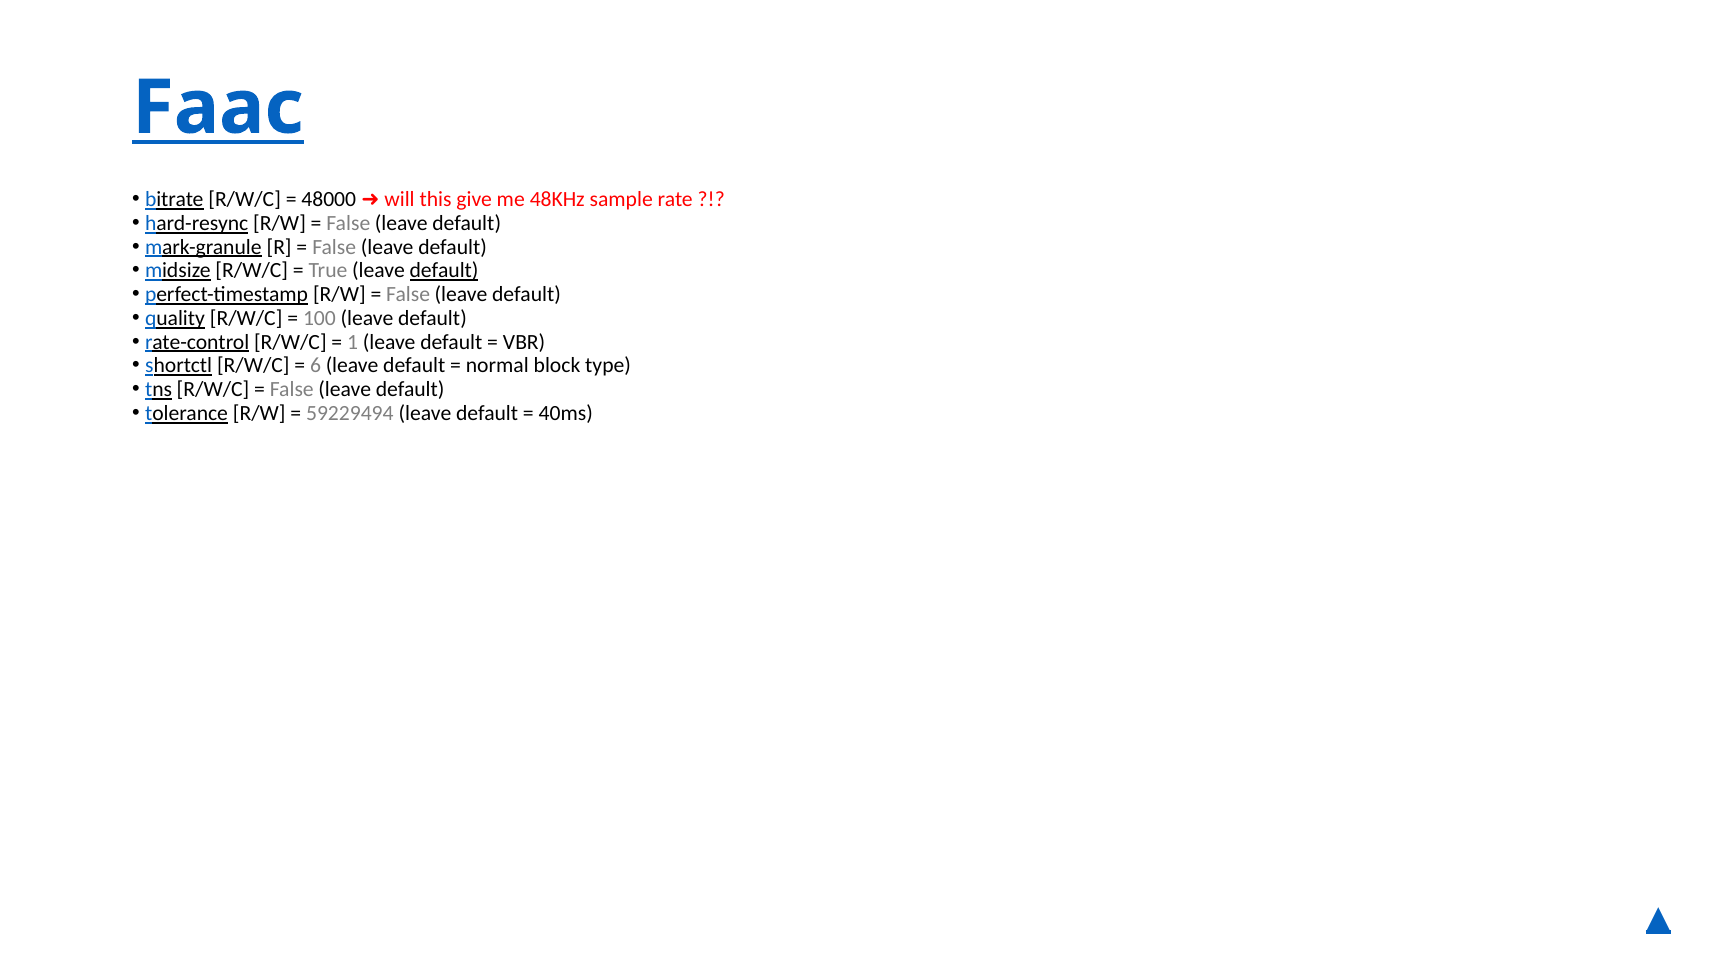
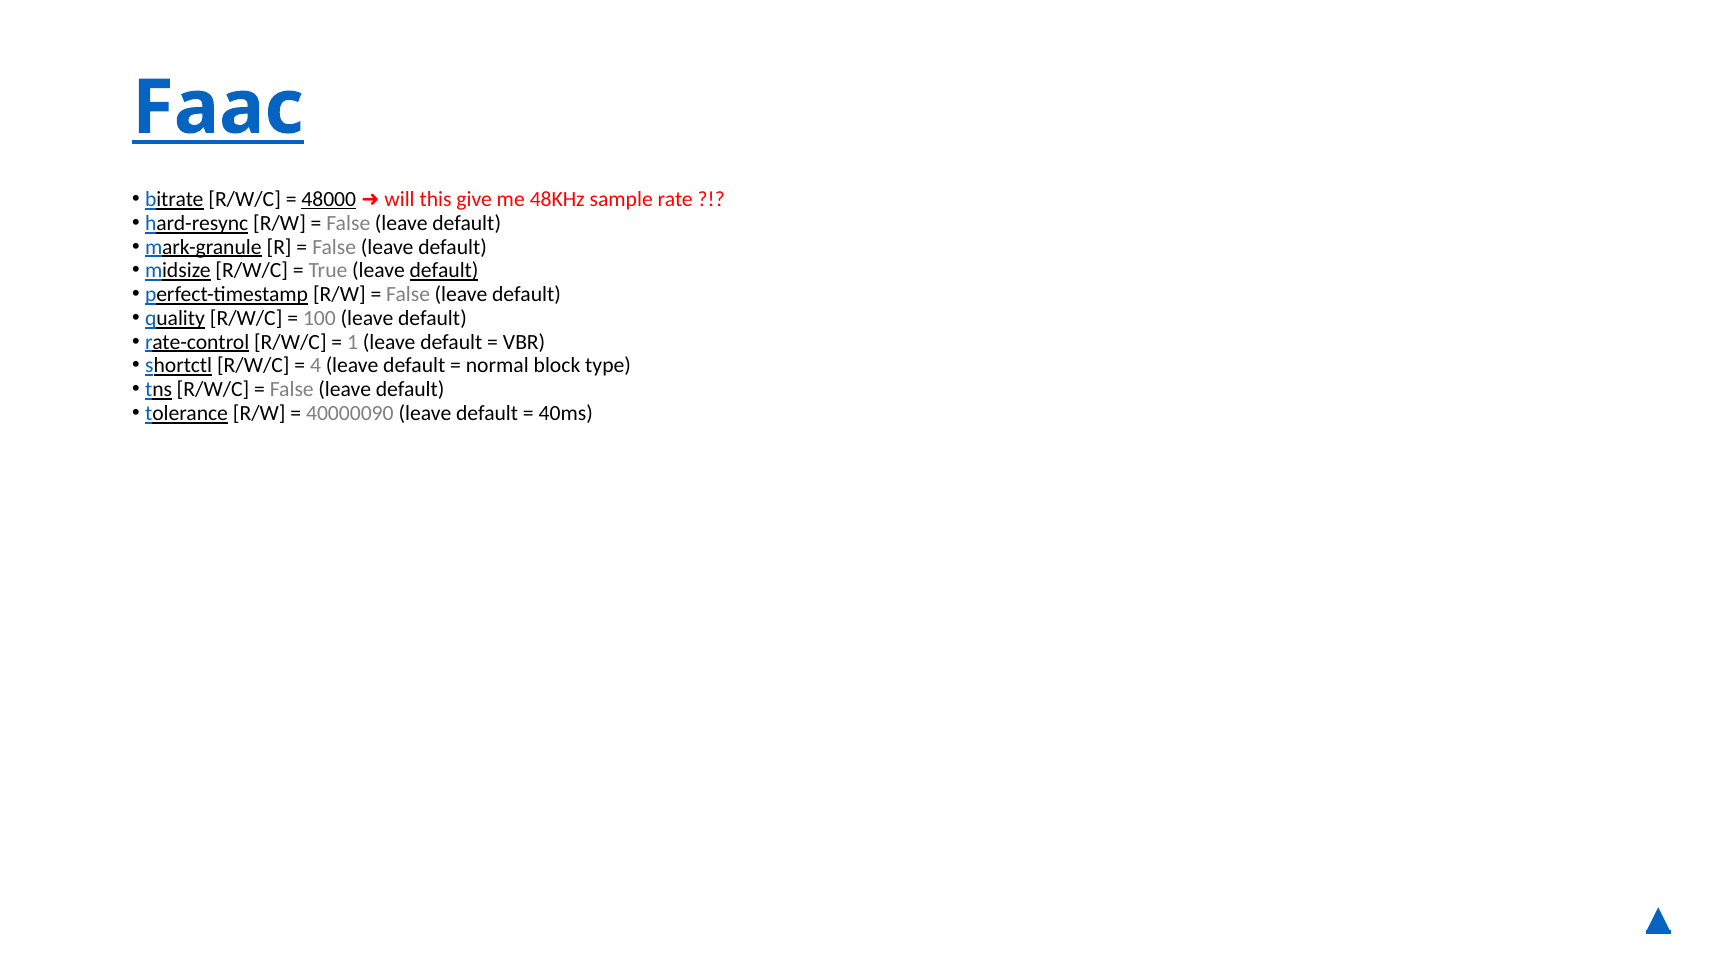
48000 underline: none -> present
6: 6 -> 4
59229494: 59229494 -> 40000090
